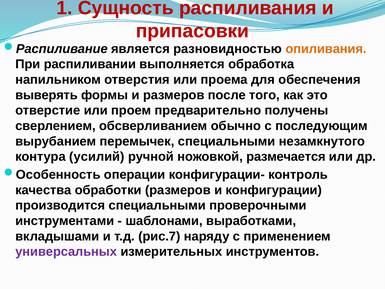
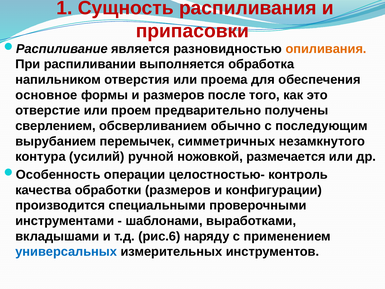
выверять: выверять -> основное
перемычек специальными: специальными -> симметричных
конфигурации-: конфигурации- -> целостностью-
рис.7: рис.7 -> рис.6
универсальных colour: purple -> blue
